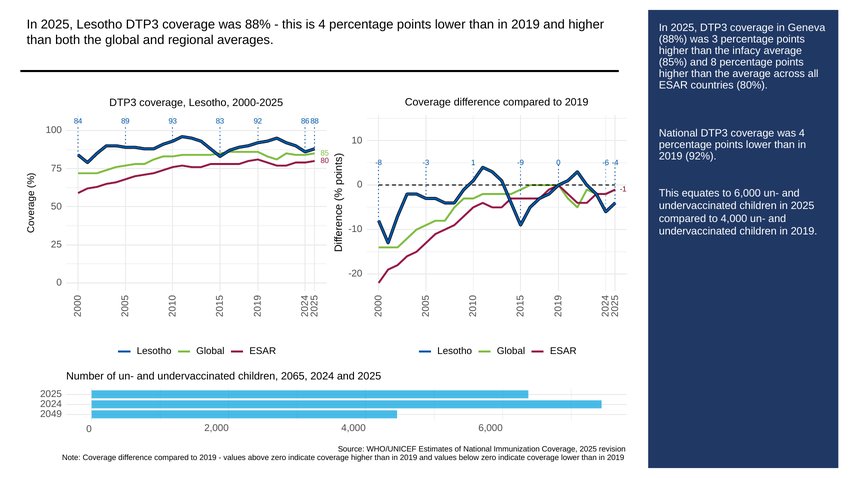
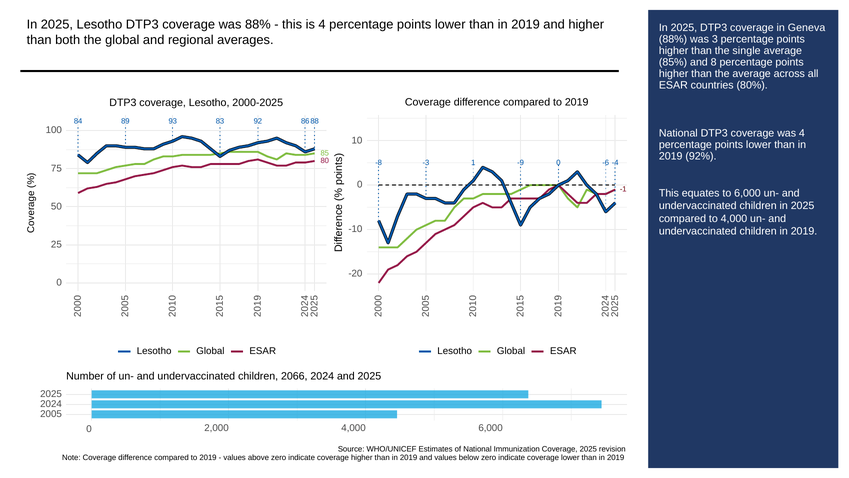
infacy: infacy -> single
2065: 2065 -> 2066
2049: 2049 -> 2005
